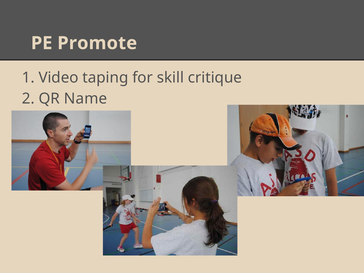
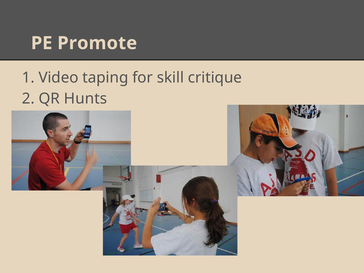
Name: Name -> Hunts
